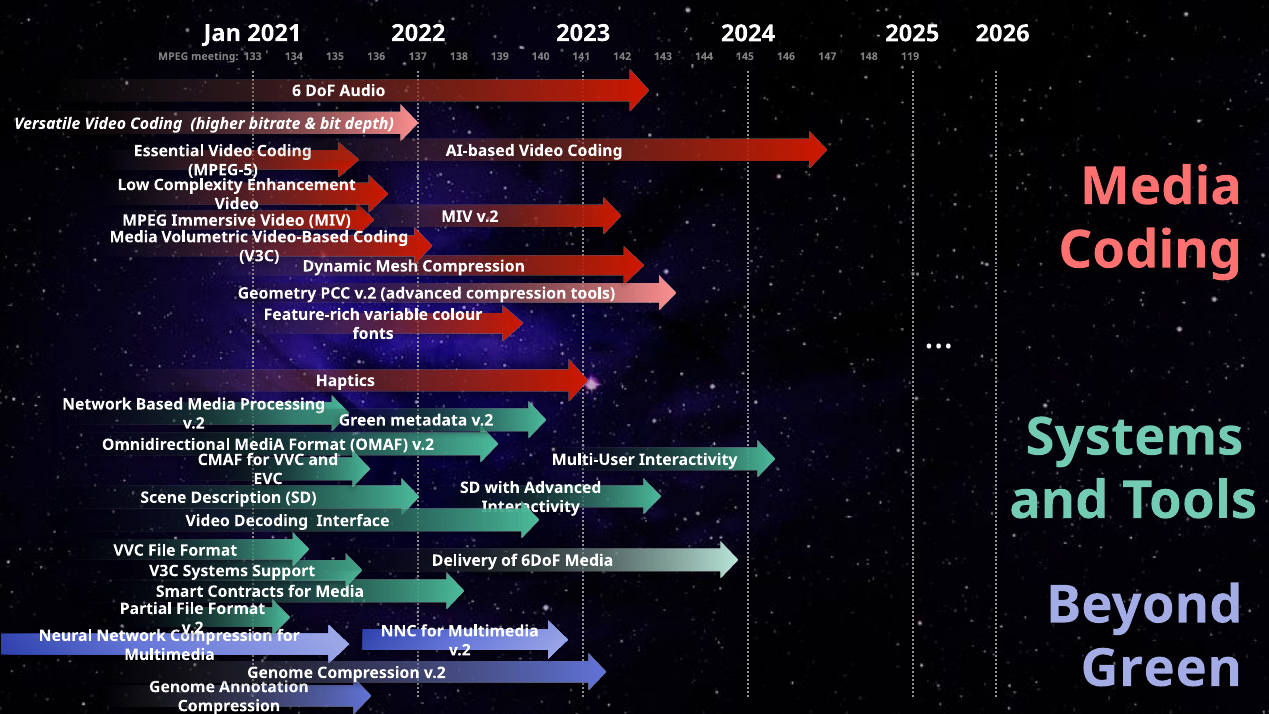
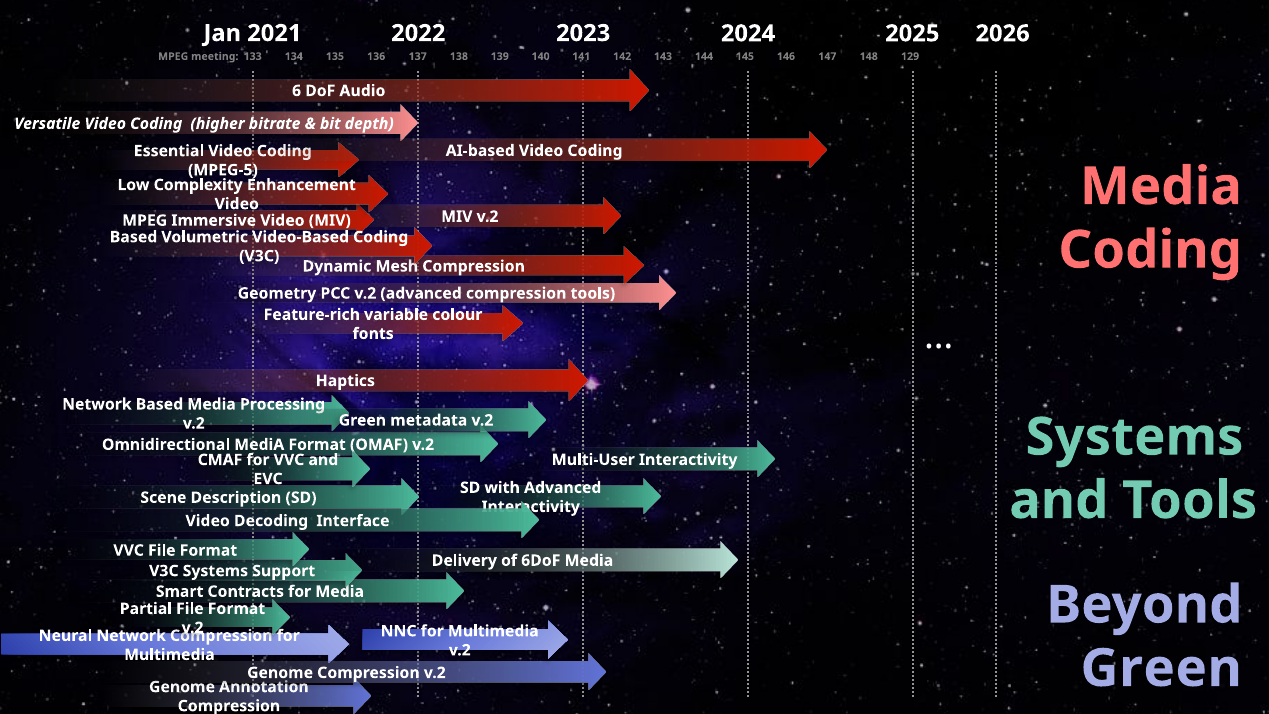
119: 119 -> 129
Media at (134, 237): Media -> Based
